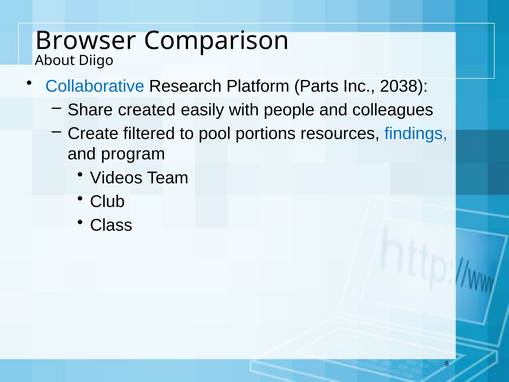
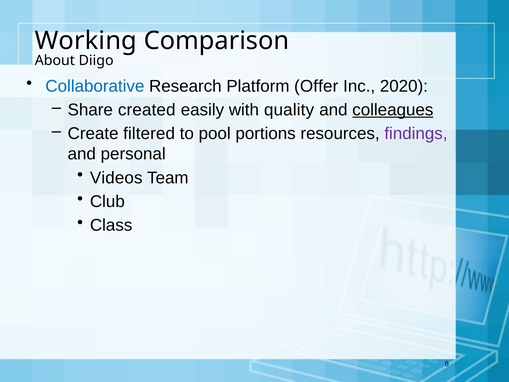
Browser: Browser -> Working
Parts: Parts -> Offer
2038: 2038 -> 2020
people: people -> quality
colleagues underline: none -> present
findings colour: blue -> purple
program: program -> personal
